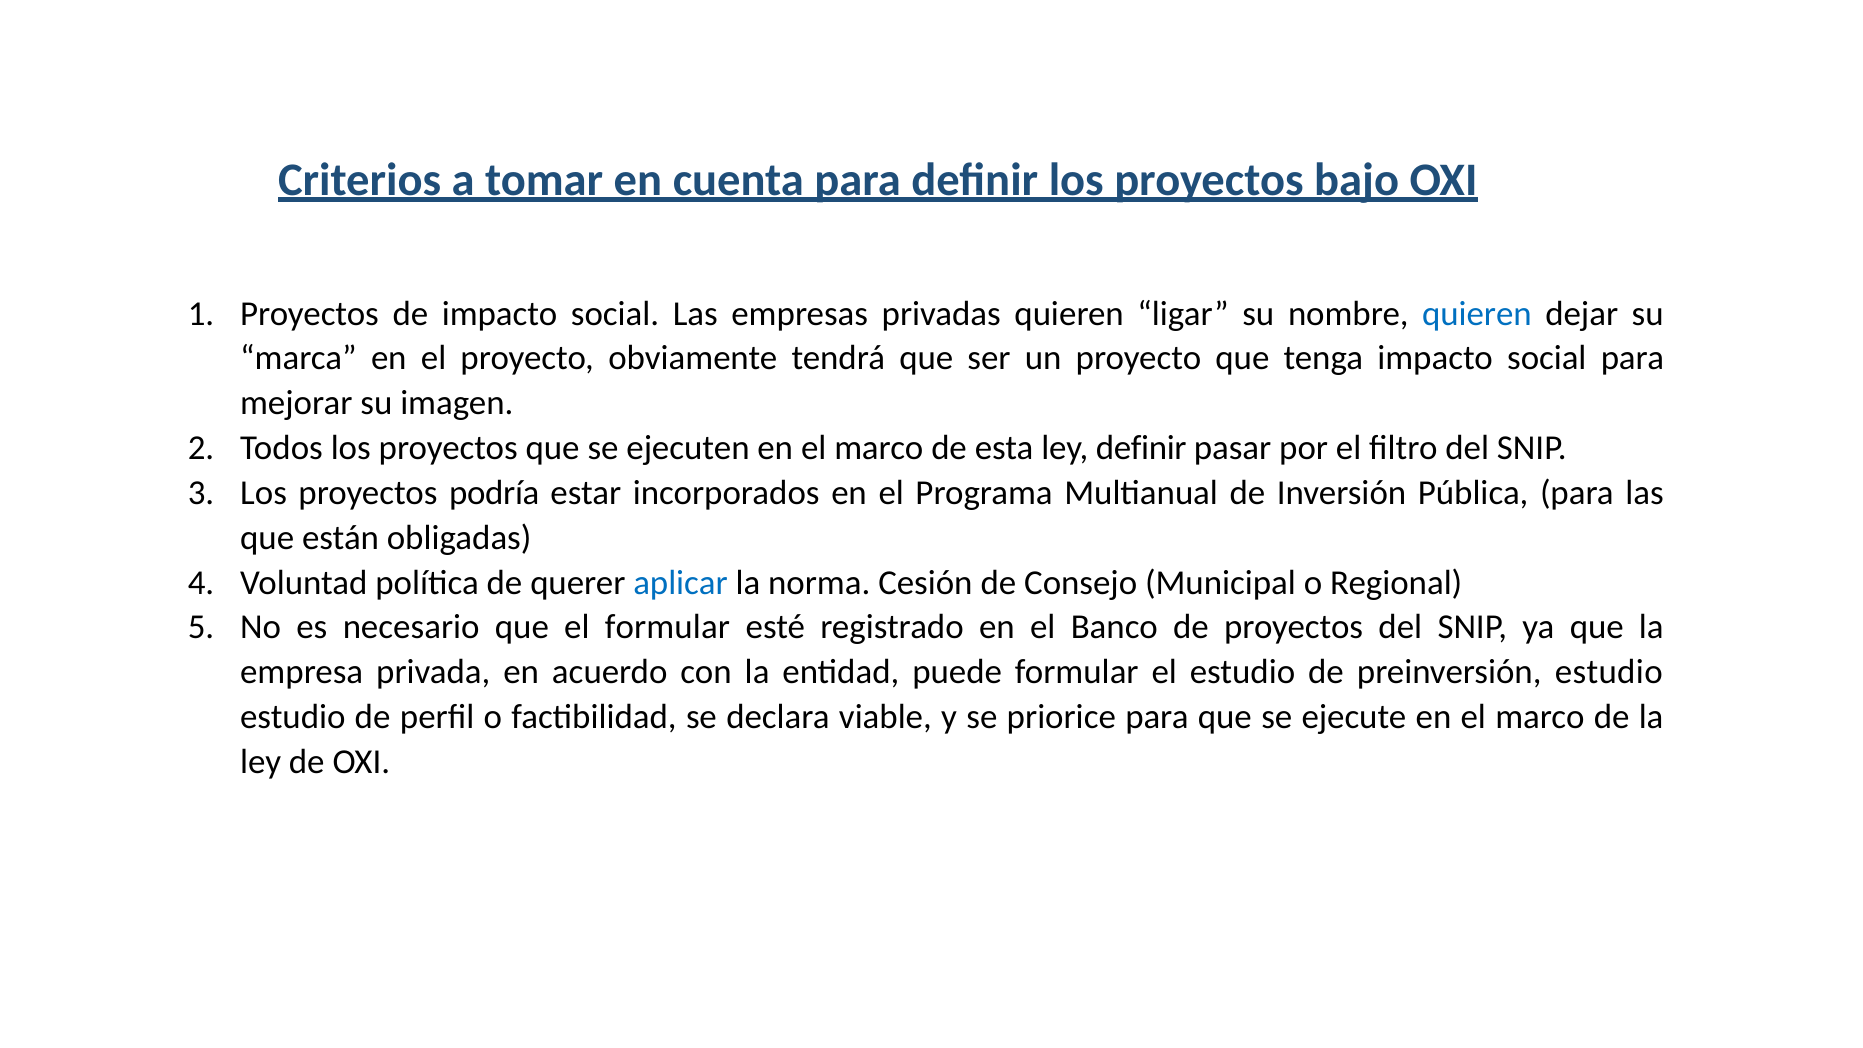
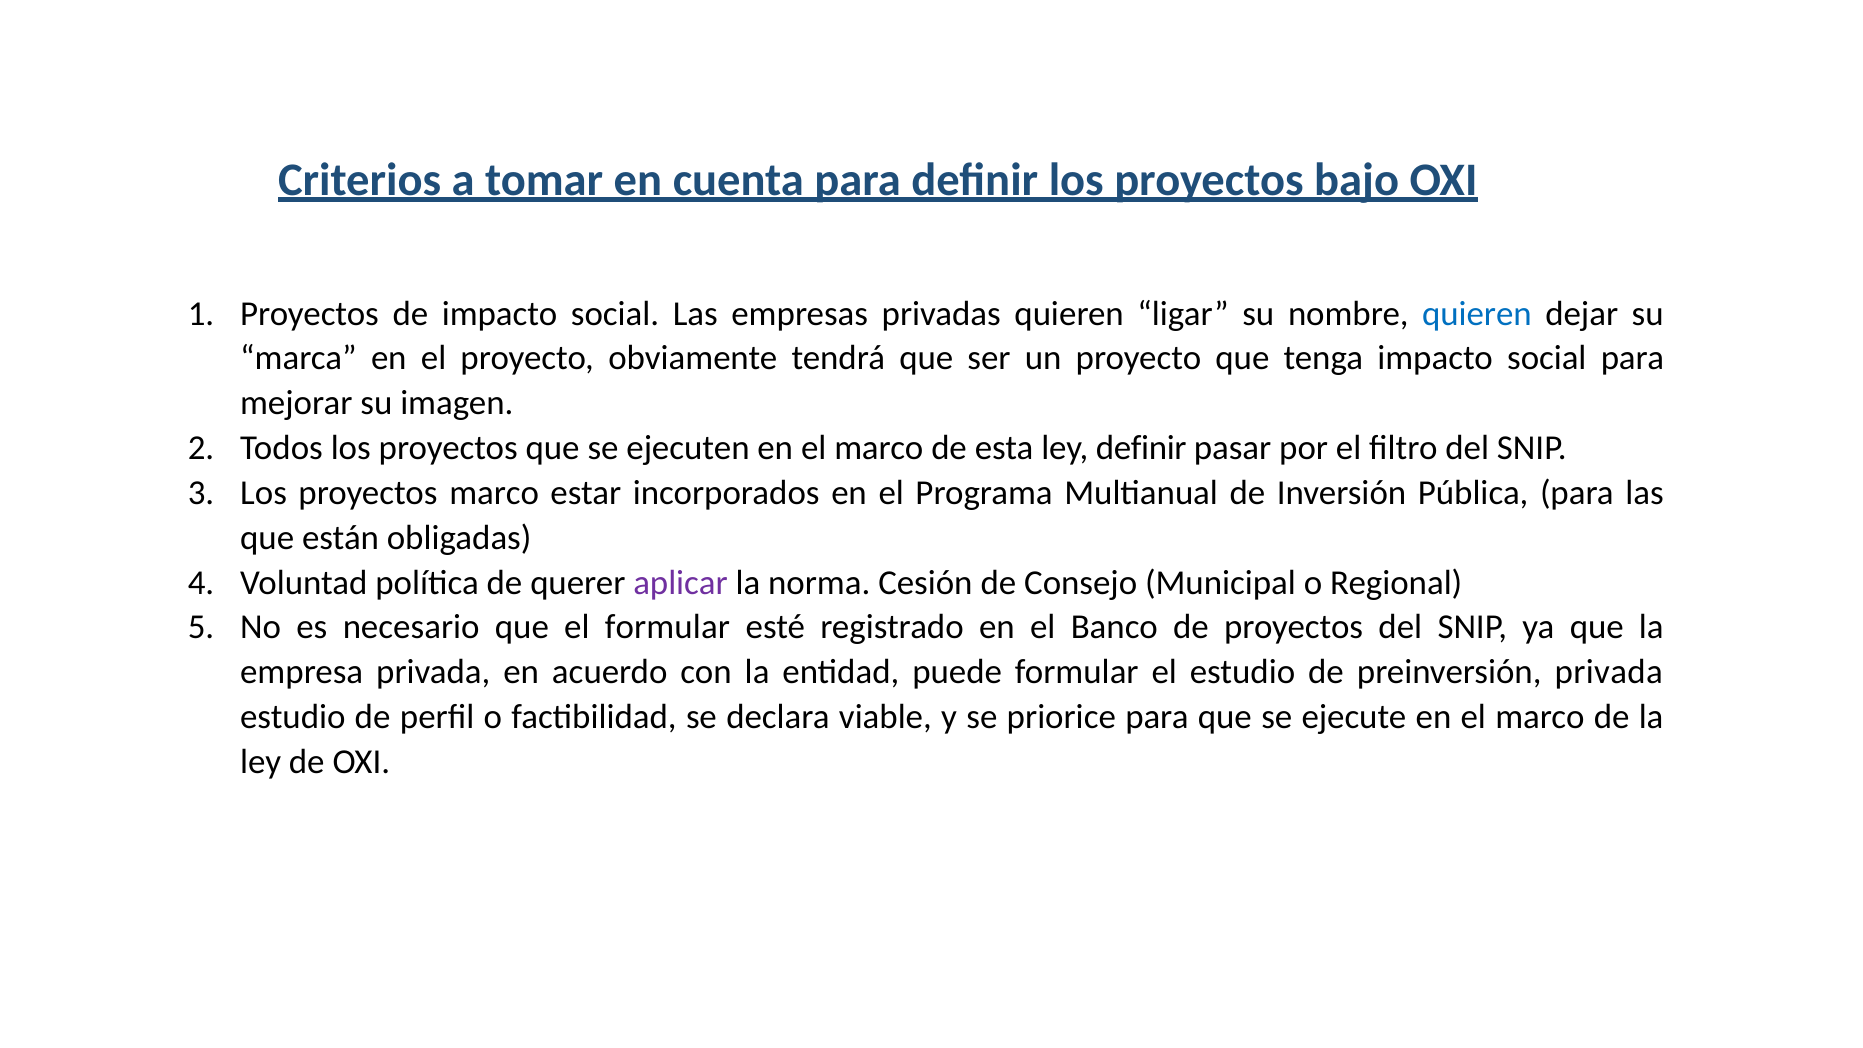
proyectos podría: podría -> marco
aplicar colour: blue -> purple
preinversión estudio: estudio -> privada
